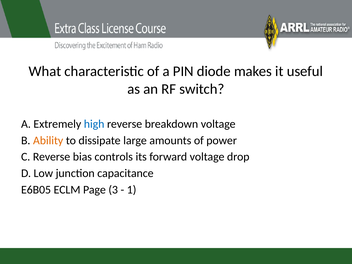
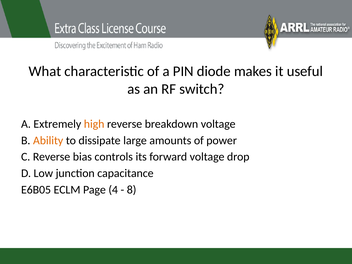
high colour: blue -> orange
3: 3 -> 4
1: 1 -> 8
